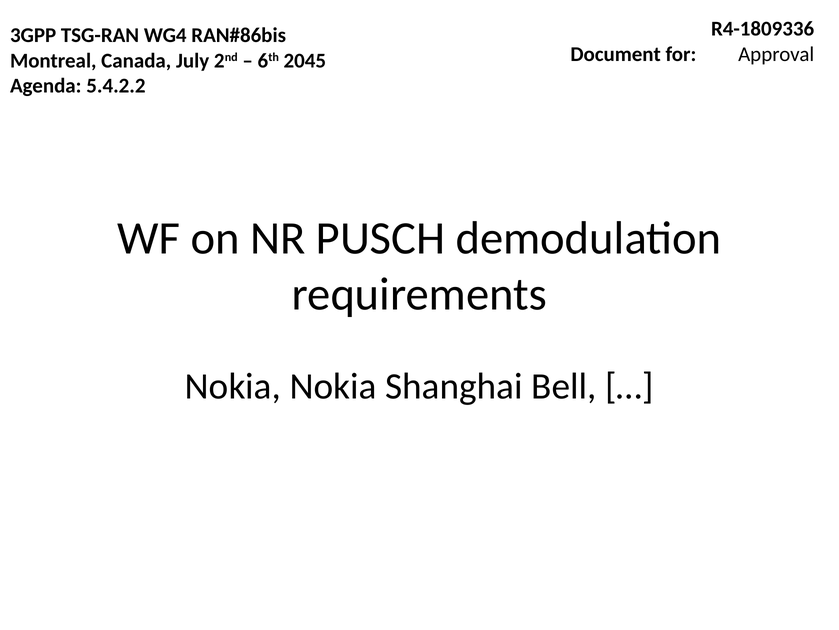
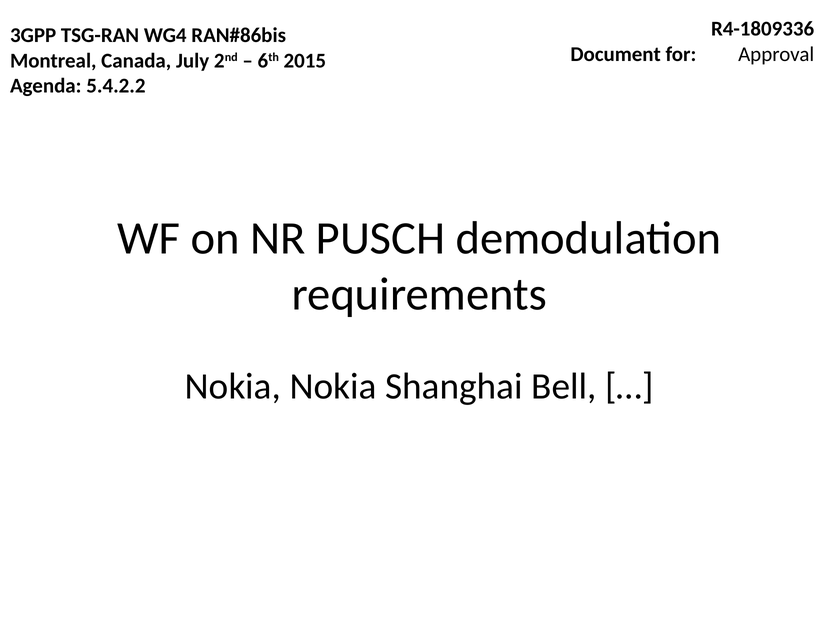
2045: 2045 -> 2015
